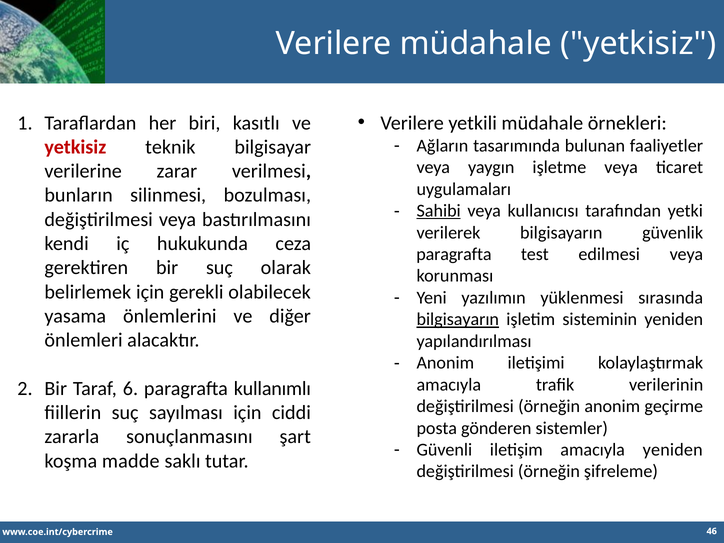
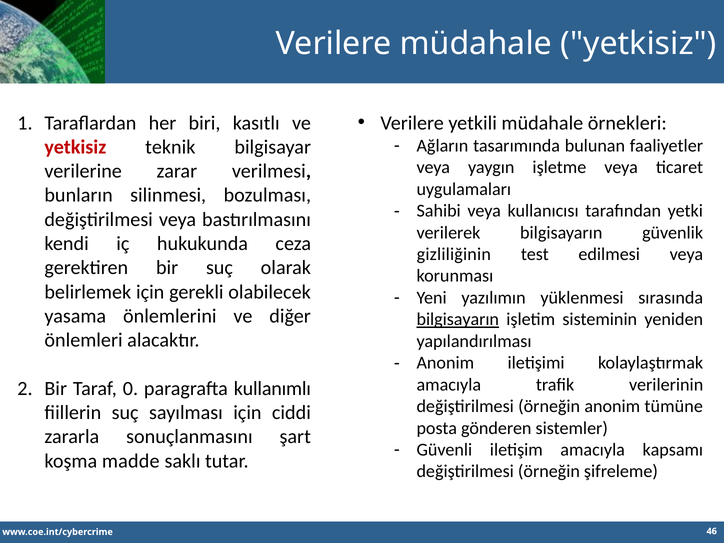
Sahibi underline: present -> none
paragrafta at (454, 254): paragrafta -> gizliliğinin
6: 6 -> 0
geçirme: geçirme -> tümüne
amacıyla yeniden: yeniden -> kapsamı
